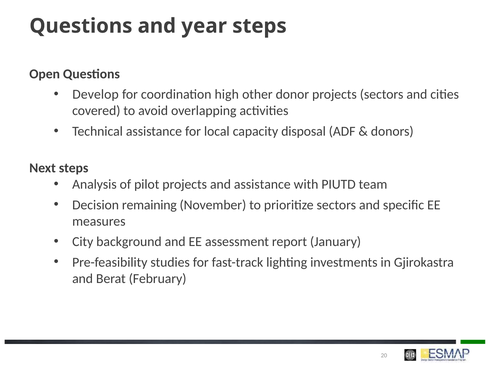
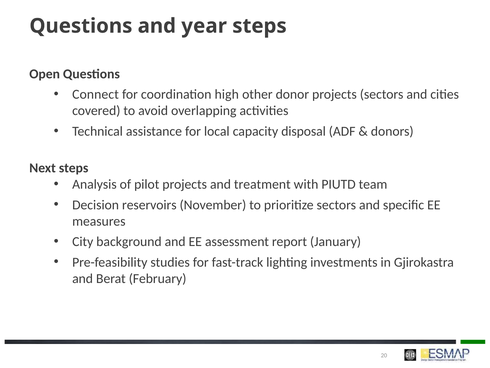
Develop: Develop -> Connect
and assistance: assistance -> treatment
remaining: remaining -> reservoirs
